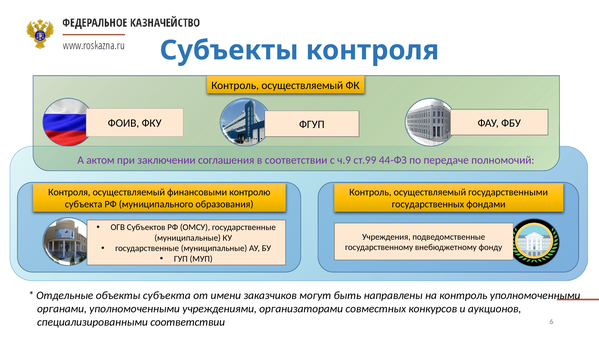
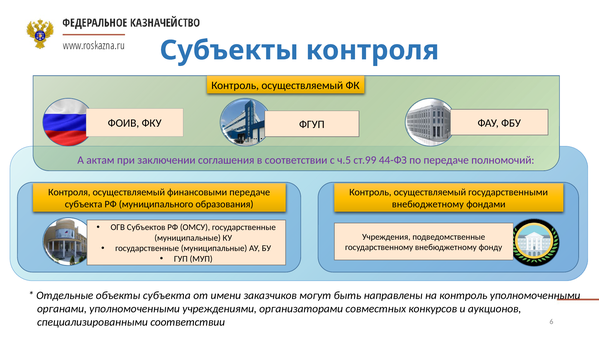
актом: актом -> актам
ч.9: ч.9 -> ч.5
финансовыми контролю: контролю -> передаче
государственных at (428, 204): государственных -> внебюджетному
